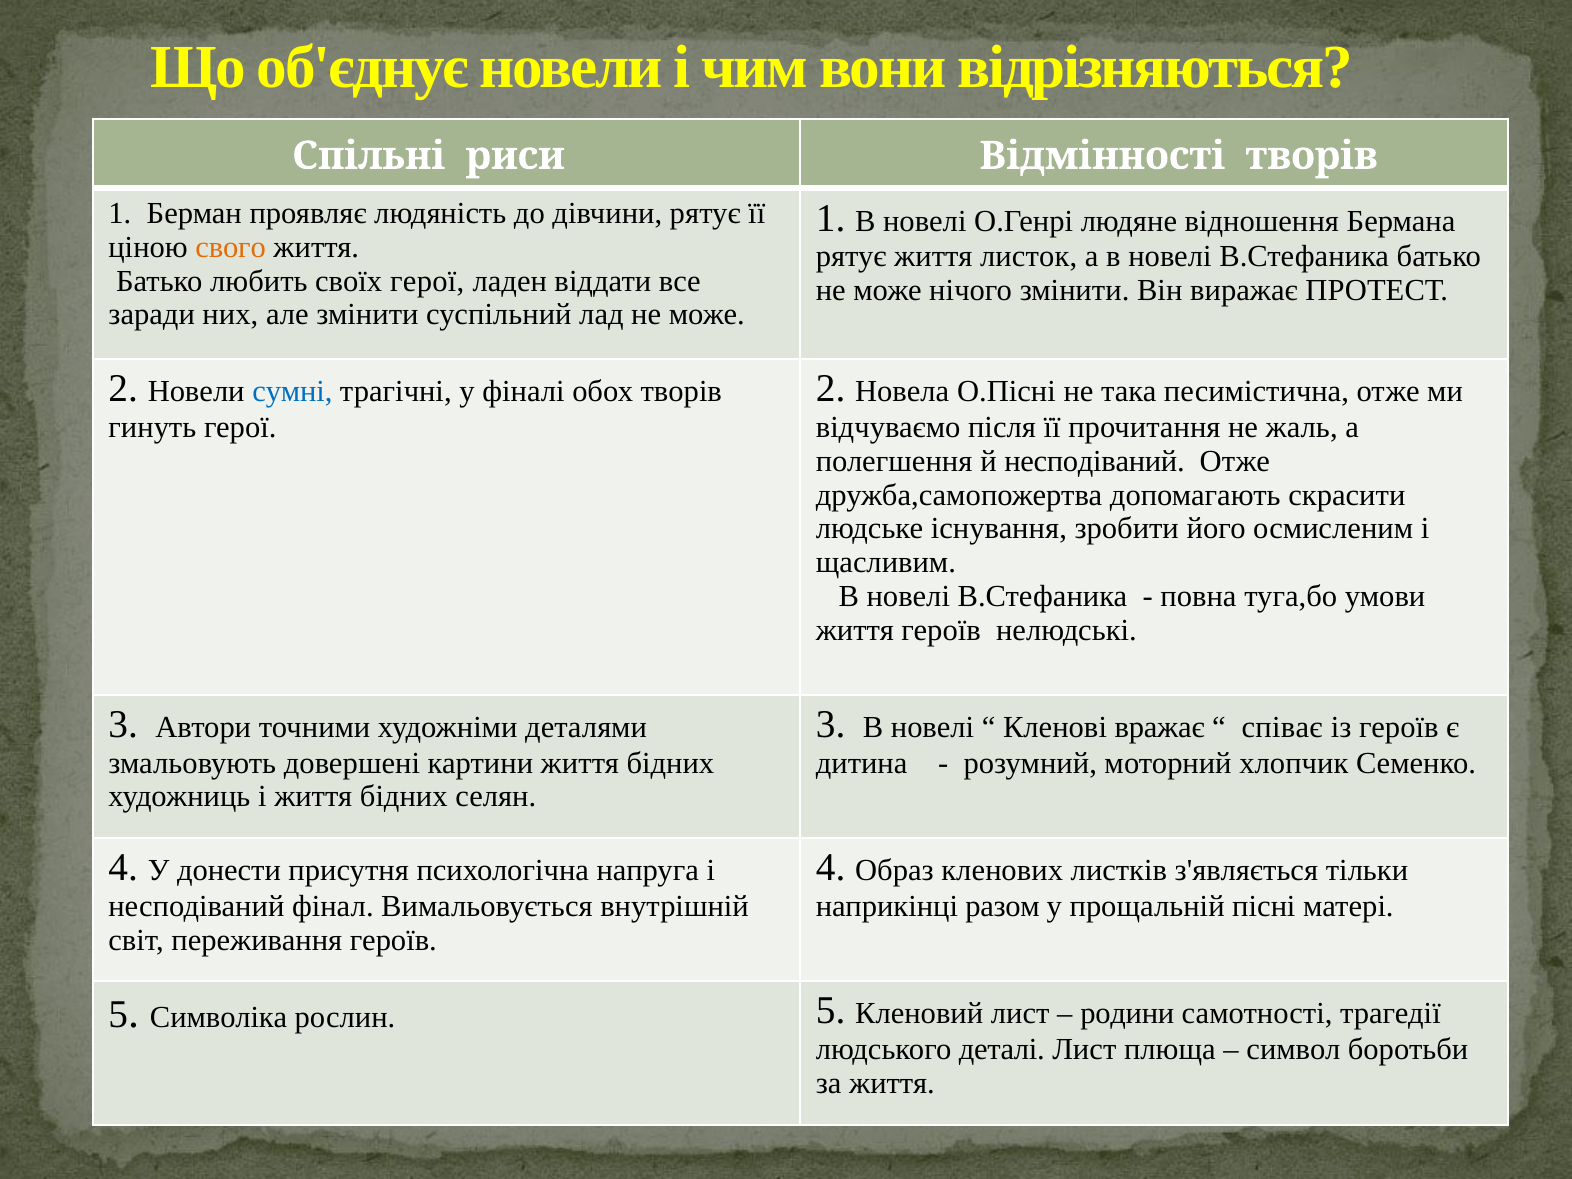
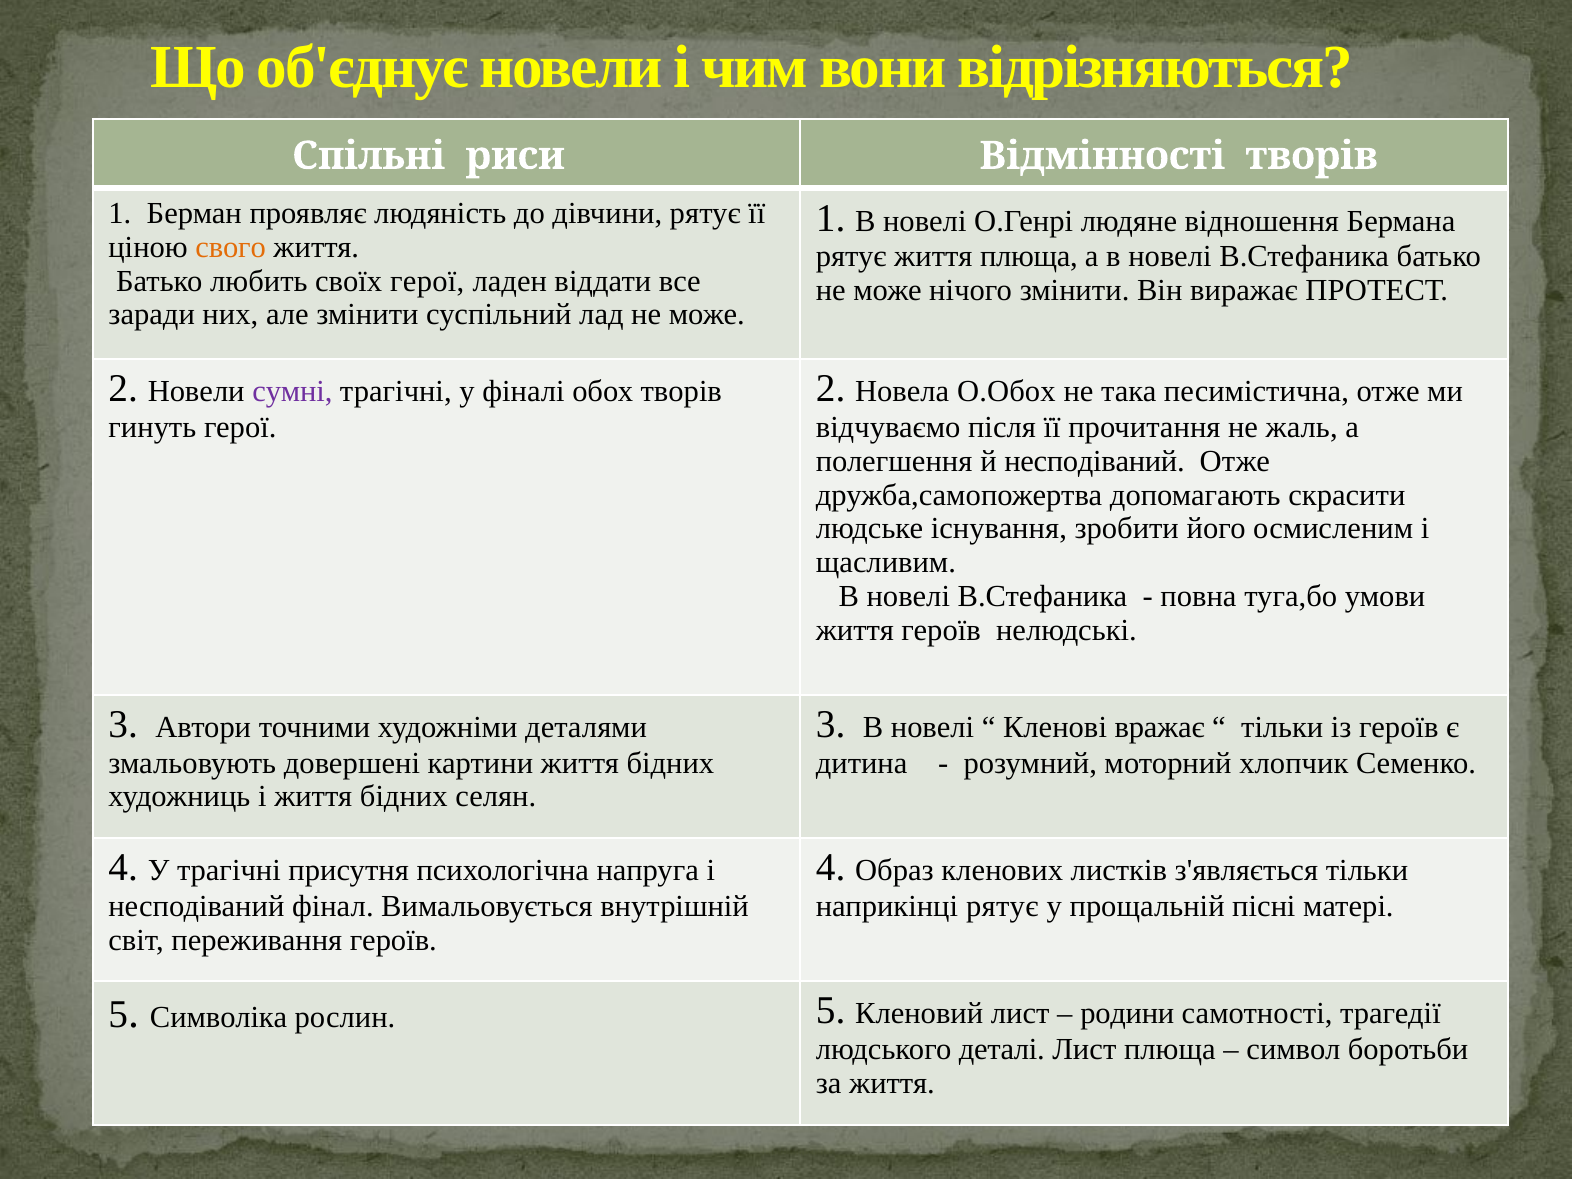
життя листок: листок -> плюща
сумні colour: blue -> purple
О.Пісні: О.Пісні -> О.Обох
співає at (1282, 727): співає -> тільки
У донести: донести -> трагічні
наприкінці разом: разом -> рятує
